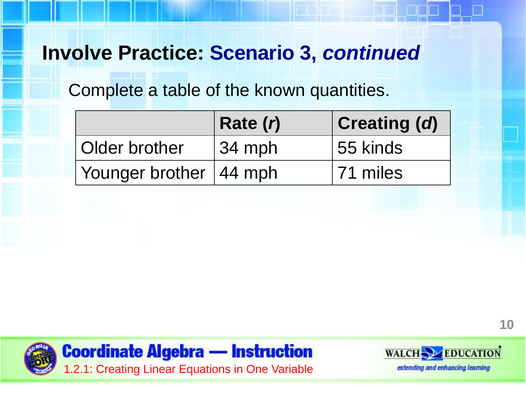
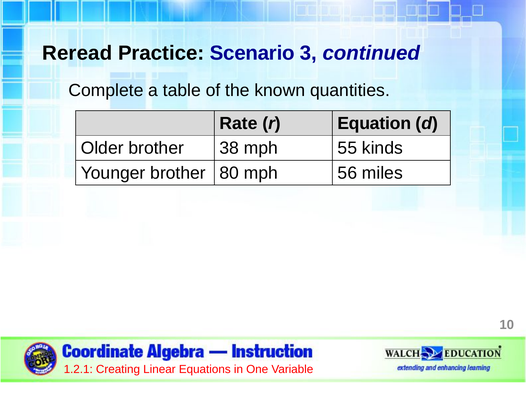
Involve: Involve -> Reread
r Creating: Creating -> Equation
34: 34 -> 38
44: 44 -> 80
71: 71 -> 56
